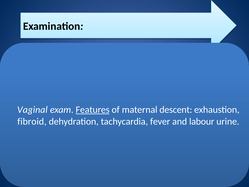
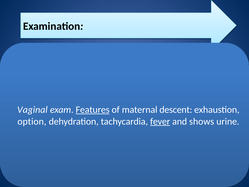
fibroid: fibroid -> option
fever underline: none -> present
labour: labour -> shows
